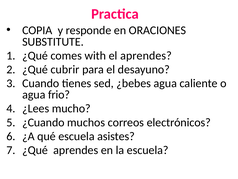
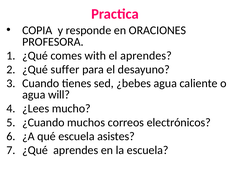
SUBSTITUTE: SUBSTITUTE -> PROFESORA
cubrir: cubrir -> suffer
frio: frio -> will
